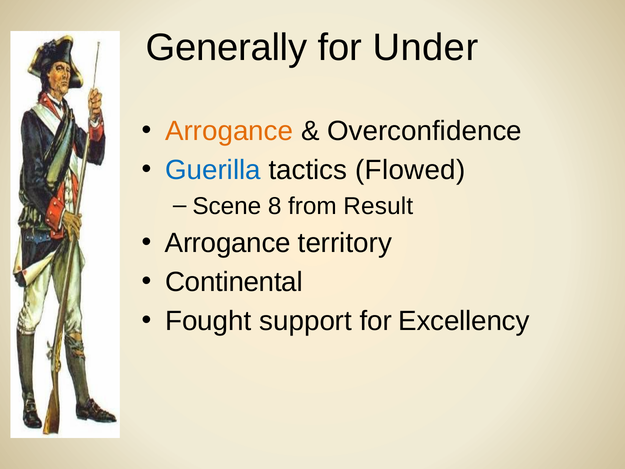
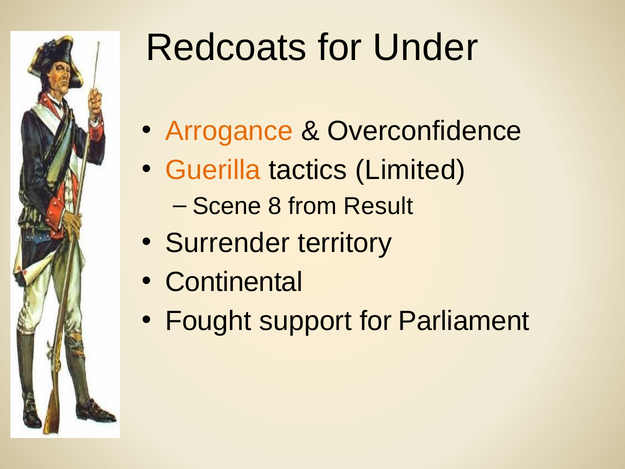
Generally: Generally -> Redcoats
Guerilla colour: blue -> orange
Flowed: Flowed -> Limited
Arrogance at (228, 243): Arrogance -> Surrender
Excellency: Excellency -> Parliament
